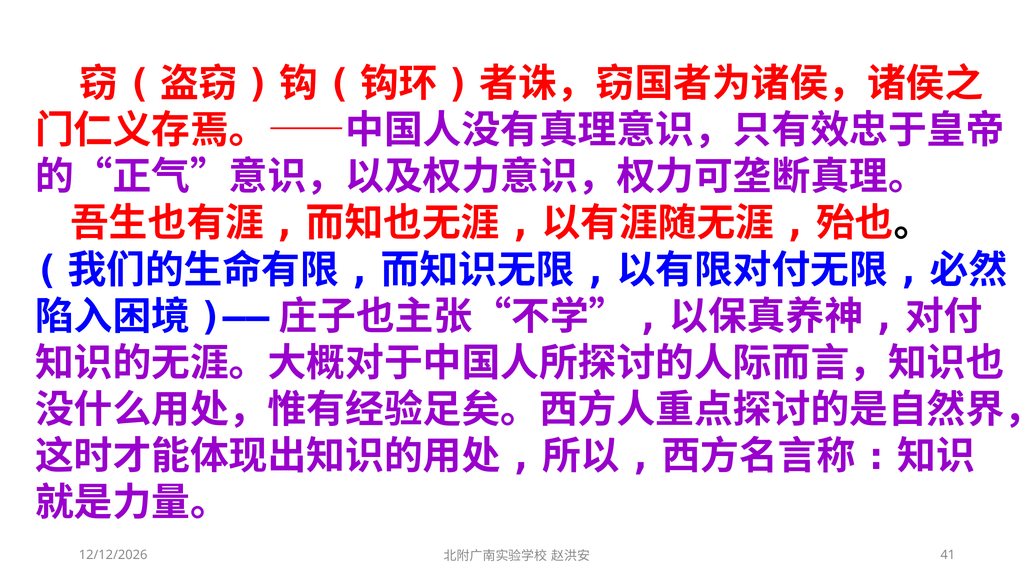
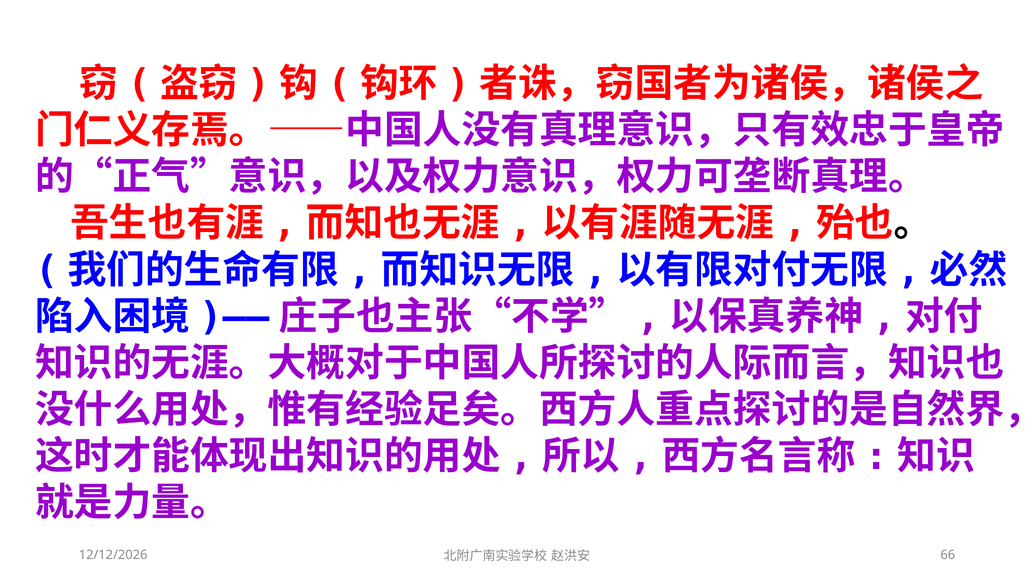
41: 41 -> 66
